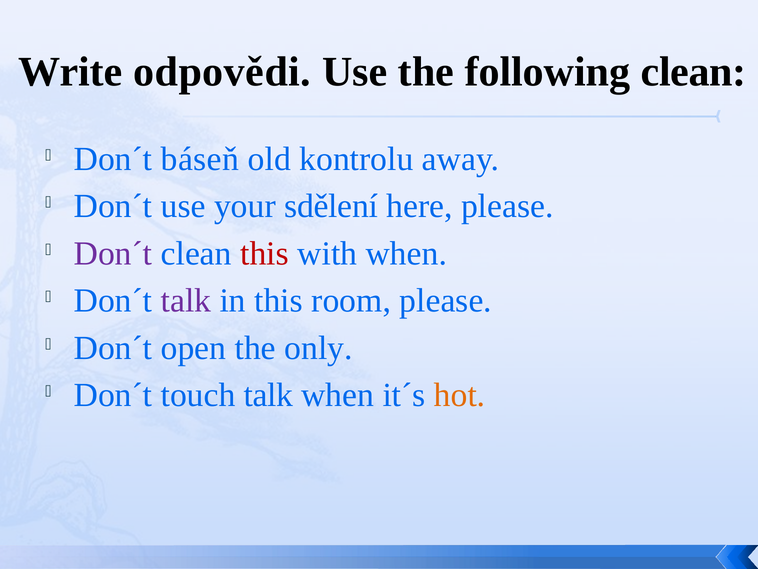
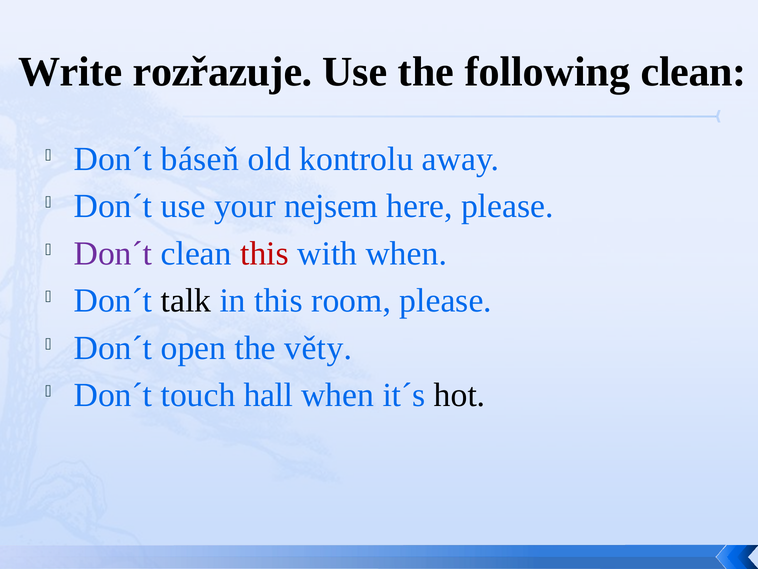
odpovědi: odpovědi -> rozřazuje
sdělení: sdělení -> nejsem
talk at (186, 300) colour: purple -> black
only: only -> věty
touch talk: talk -> hall
hot colour: orange -> black
